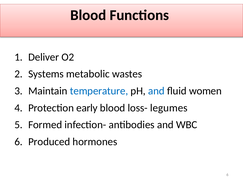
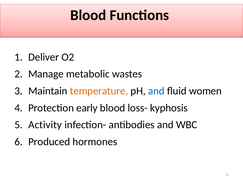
Systems: Systems -> Manage
temperature colour: blue -> orange
legumes: legumes -> kyphosis
Formed: Formed -> Activity
